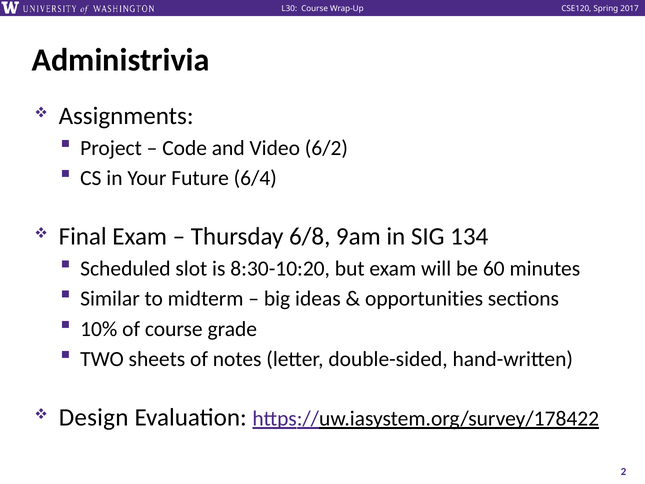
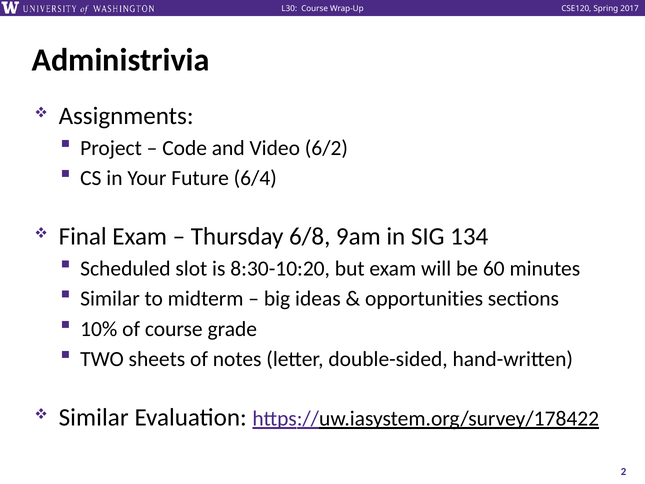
Design at (94, 417): Design -> Similar
